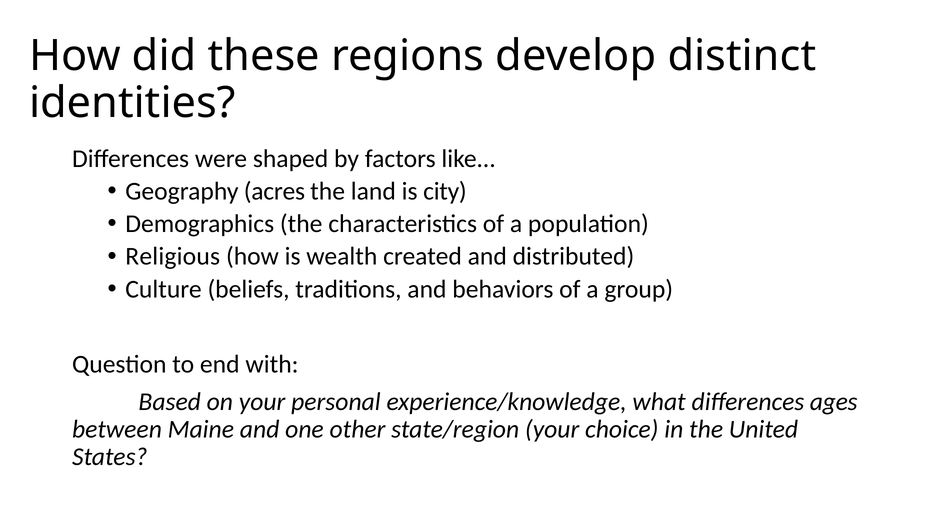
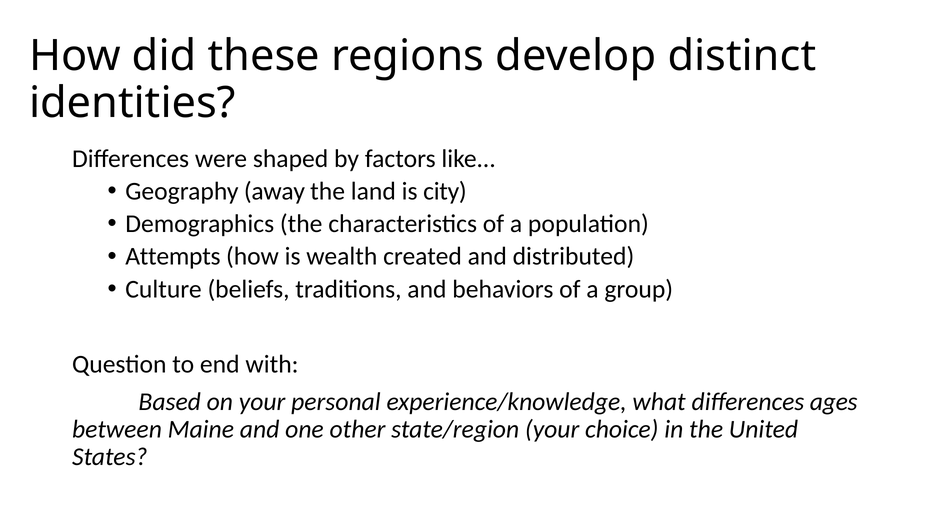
acres: acres -> away
Religious: Religious -> Attempts
